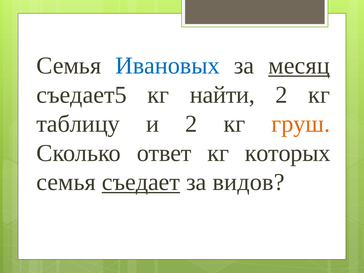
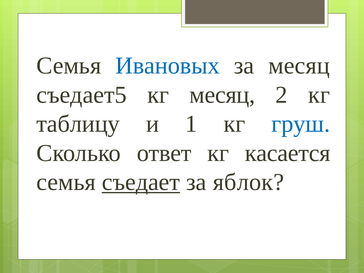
месяц at (299, 66) underline: present -> none
кг найти: найти -> месяц
и 2: 2 -> 1
груш colour: orange -> blue
которых: которых -> касается
видов: видов -> яблок
